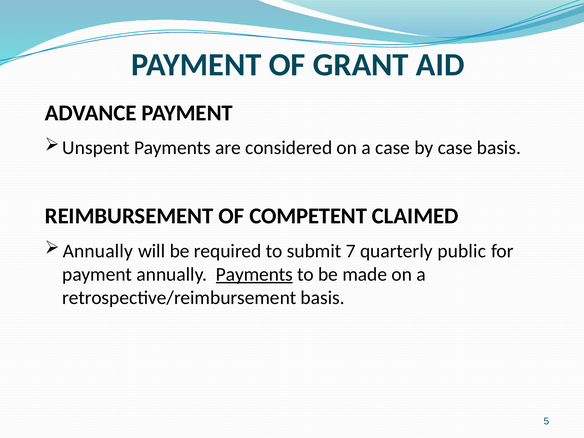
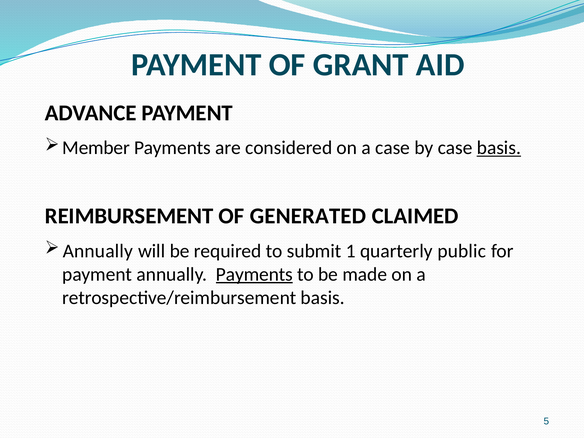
Unspent: Unspent -> Member
basis at (499, 148) underline: none -> present
COMPETENT: COMPETENT -> GENERATED
7: 7 -> 1
